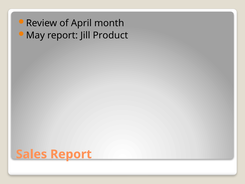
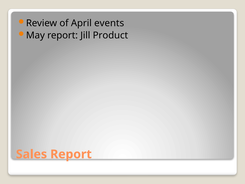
month: month -> events
